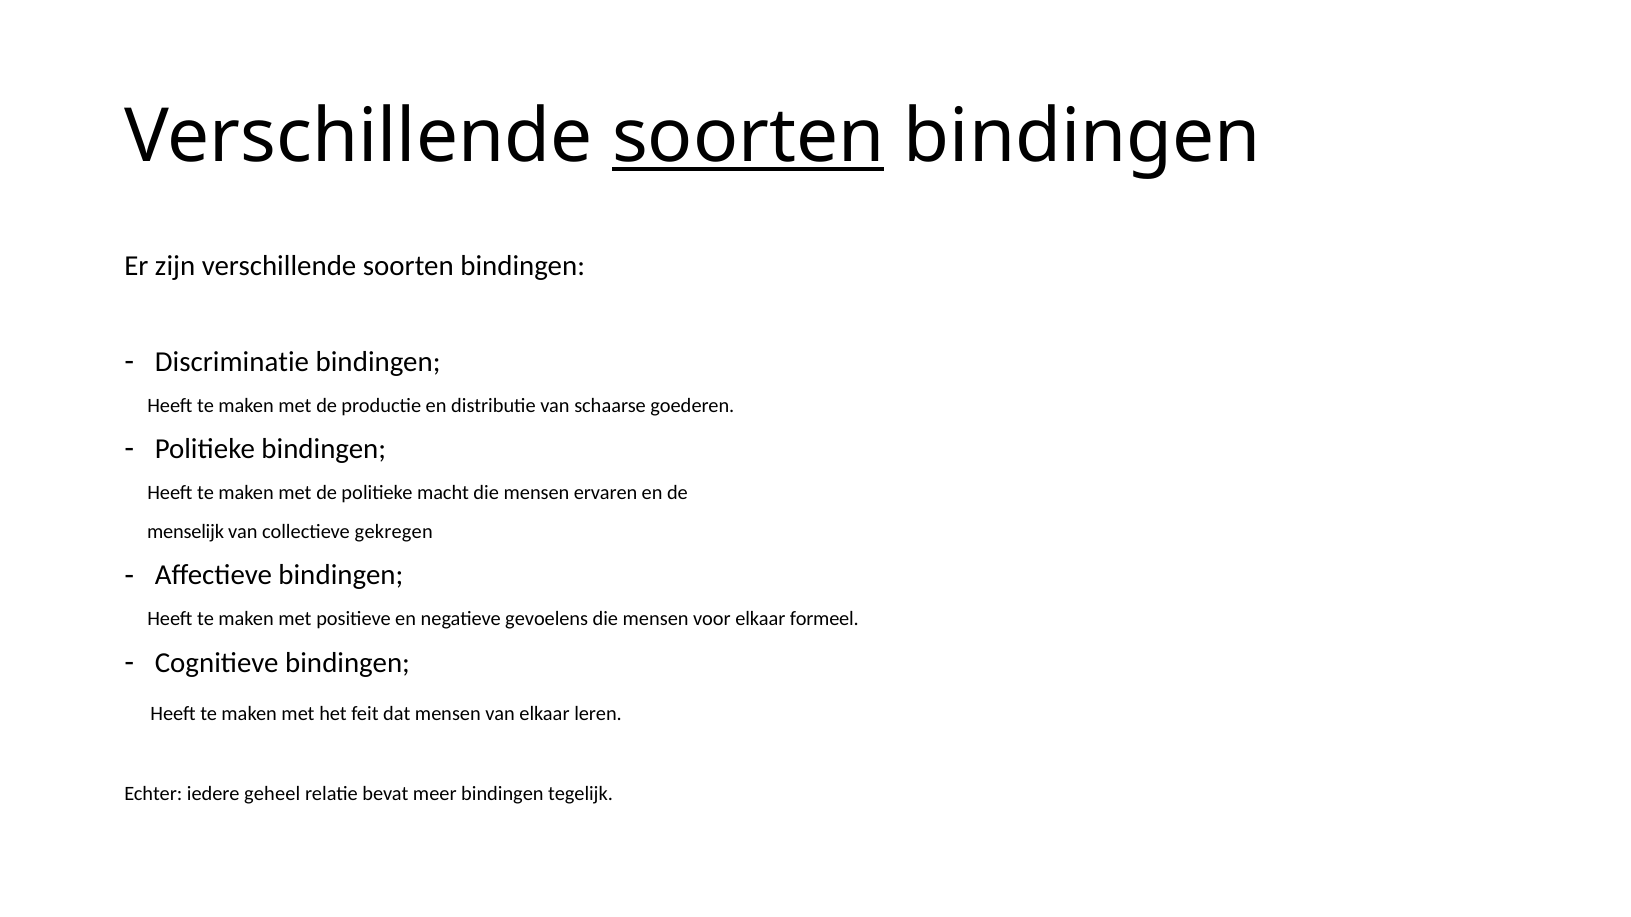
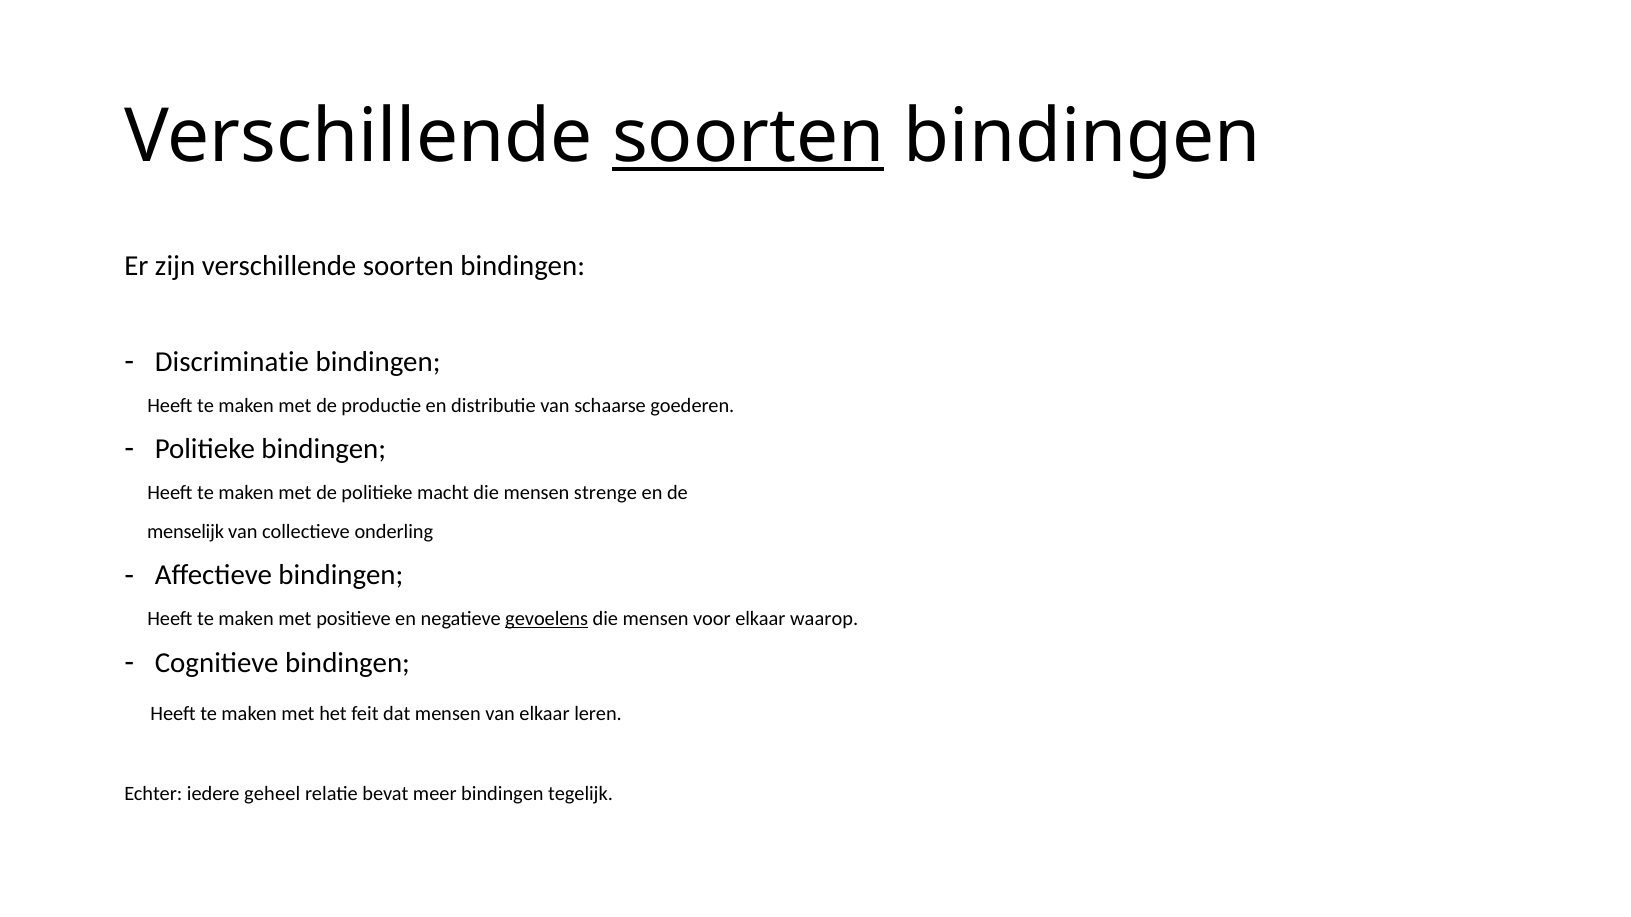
ervaren: ervaren -> strenge
gekregen: gekregen -> onderling
gevoelens underline: none -> present
formeel: formeel -> waarop
